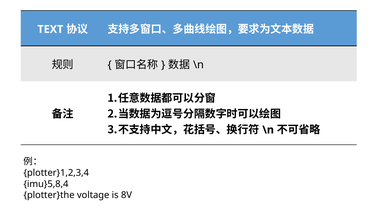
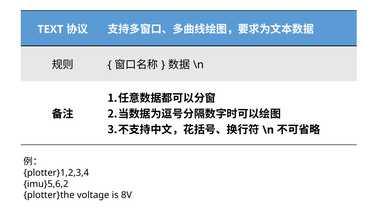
imu}5,8,4: imu}5,8,4 -> imu}5,6,2
